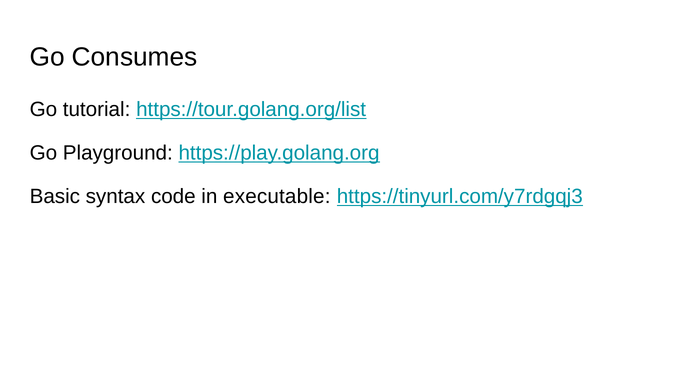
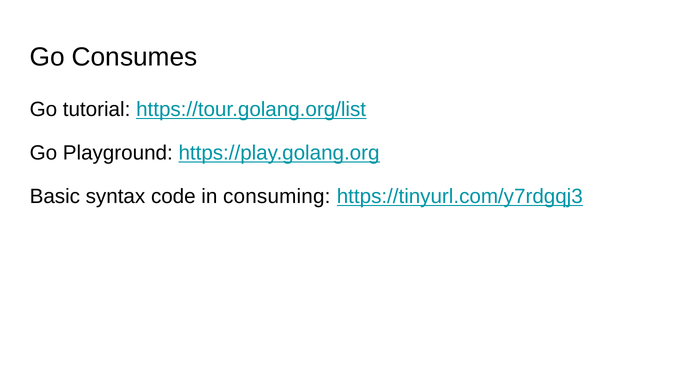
executable: executable -> consuming
